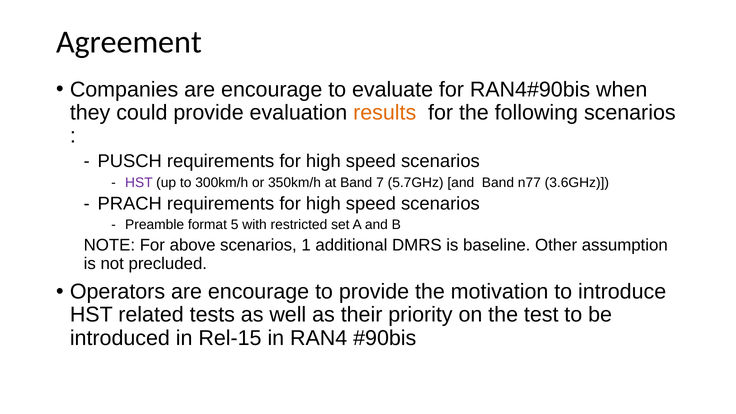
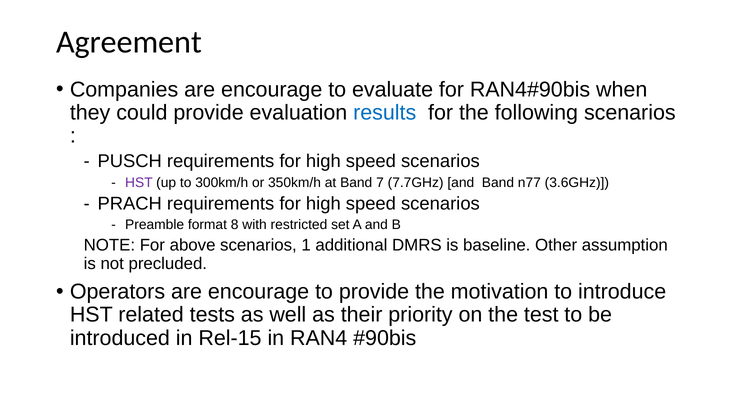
results colour: orange -> blue
5.7GHz: 5.7GHz -> 7.7GHz
5: 5 -> 8
